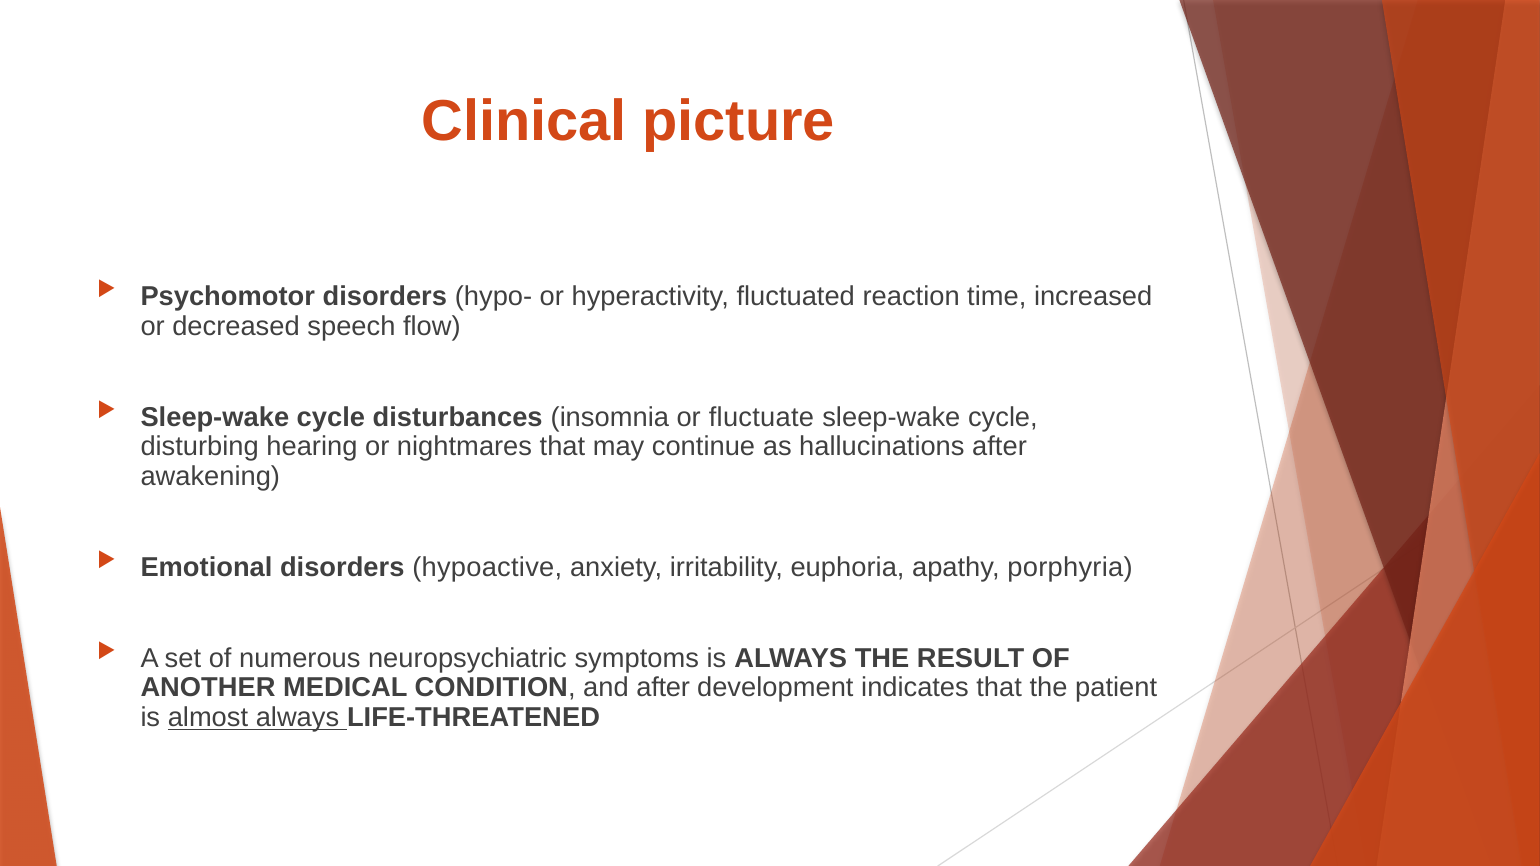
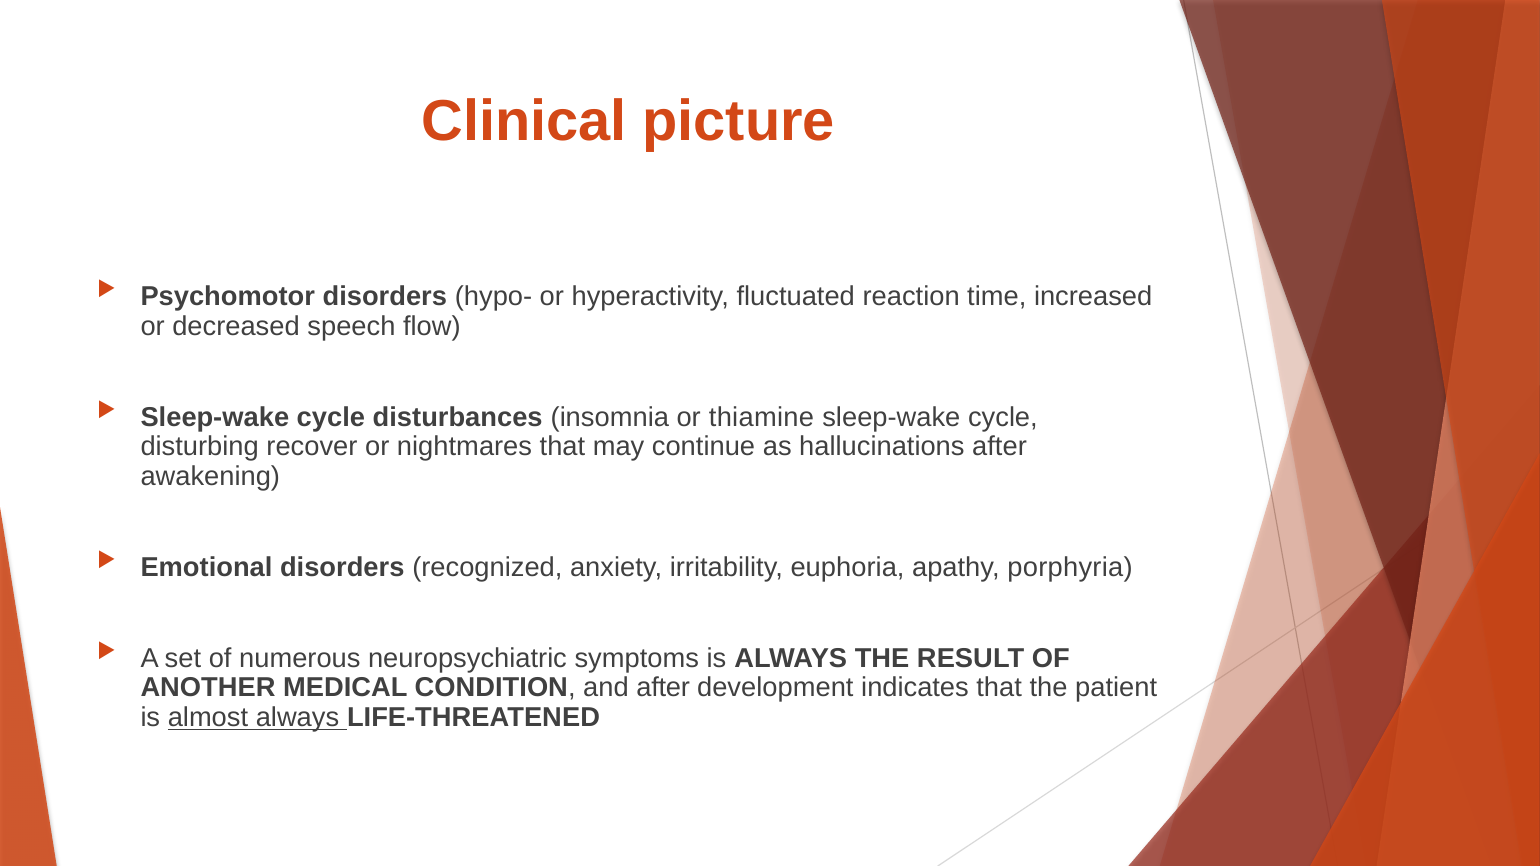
fluctuate: fluctuate -> thiamine
hearing: hearing -> recover
hypoactive: hypoactive -> recognized
